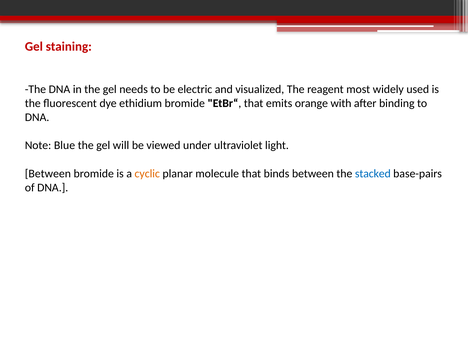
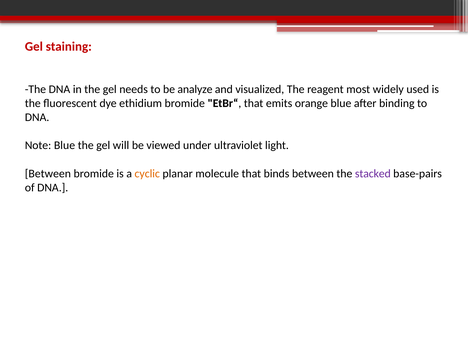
electric: electric -> analyze
orange with: with -> blue
stacked colour: blue -> purple
